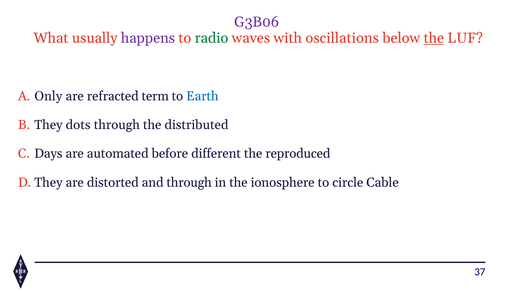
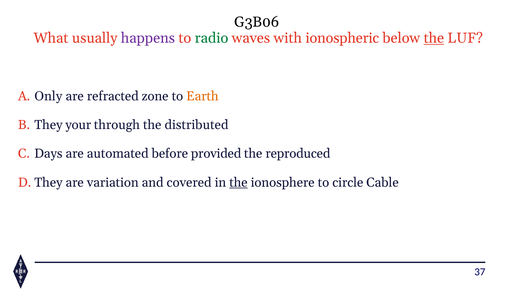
G3B06 colour: purple -> black
oscillations: oscillations -> ionospheric
term: term -> zone
Earth colour: blue -> orange
dots: dots -> your
different: different -> provided
distorted: distorted -> variation
and through: through -> covered
the at (238, 183) underline: none -> present
